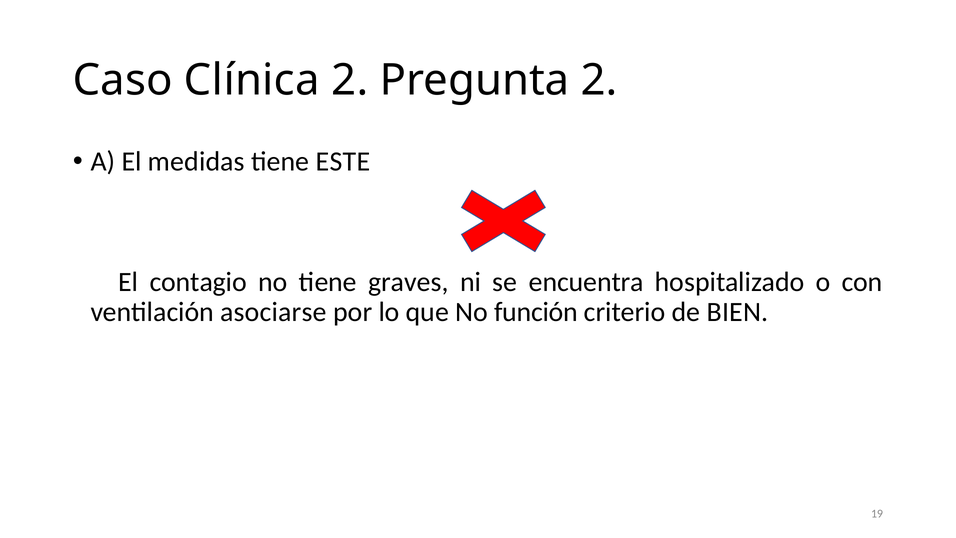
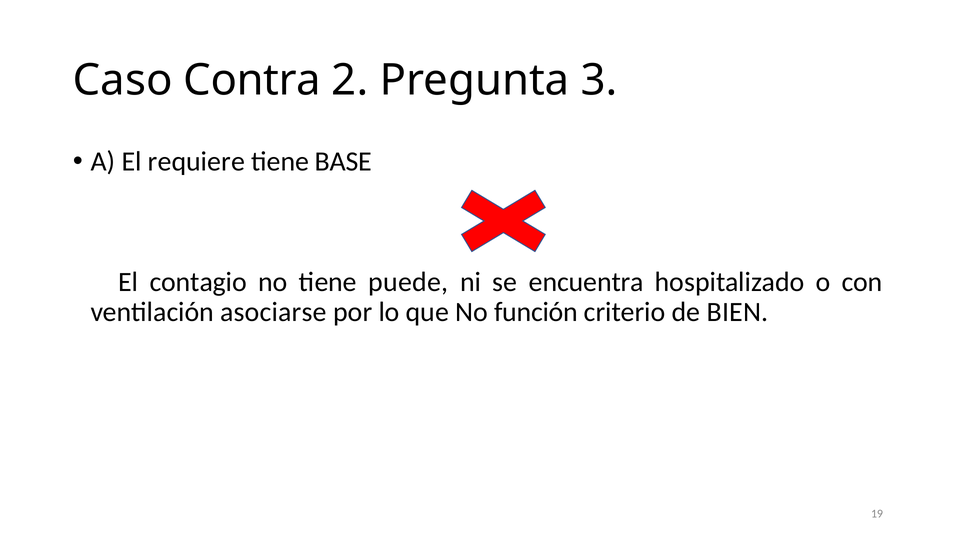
Clínica: Clínica -> Contra
Pregunta 2: 2 -> 3
medidas: medidas -> requiere
ESTE: ESTE -> BASE
graves: graves -> puede
